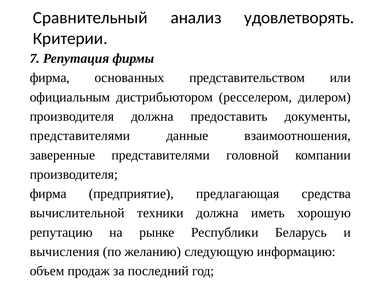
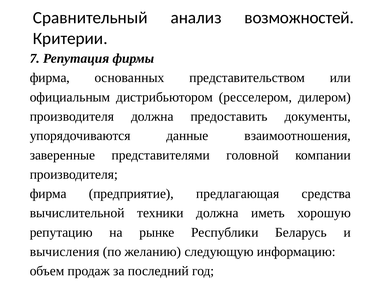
удовлетворять: удовлетворять -> возможностей
представителями at (80, 136): представителями -> упорядочиваются
